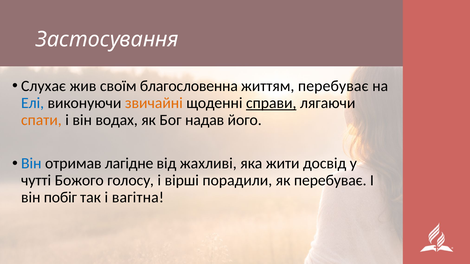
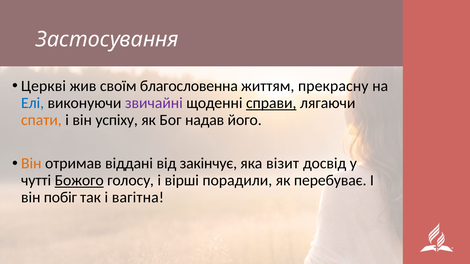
Слухає: Слухає -> Церкві
життям перебуває: перебуває -> прекрасну
звичайні colour: orange -> purple
водах: водах -> успіху
Він at (31, 164) colour: blue -> orange
лагідне: лагідне -> віддані
жахливі: жахливі -> закінчує
жити: жити -> візит
Божого underline: none -> present
